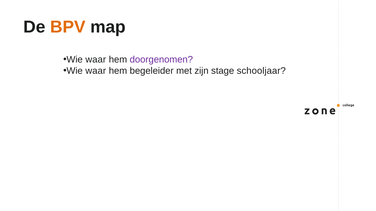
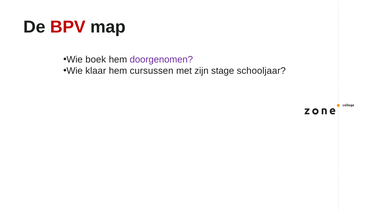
BPV colour: orange -> red
waar at (96, 60): waar -> boek
waar at (96, 71): waar -> klaar
begeleider: begeleider -> cursussen
